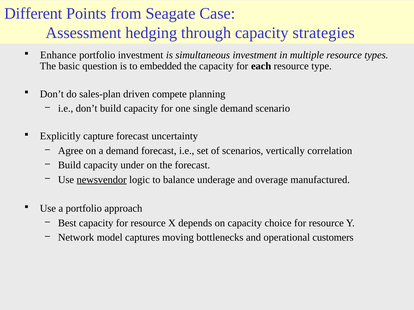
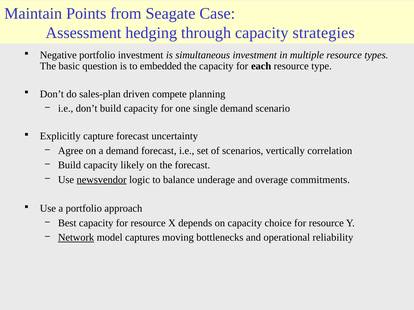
Different: Different -> Maintain
Enhance: Enhance -> Negative
under: under -> likely
manufactured: manufactured -> commitments
Network underline: none -> present
customers: customers -> reliability
